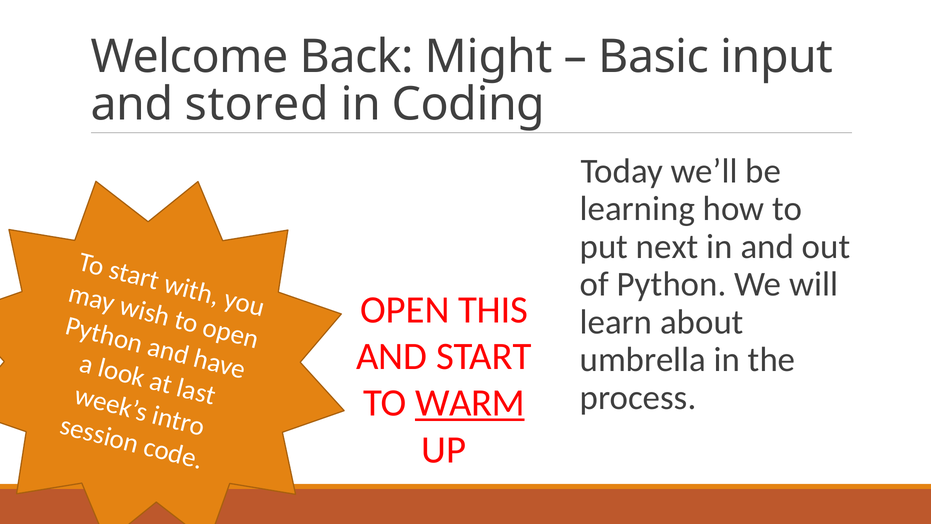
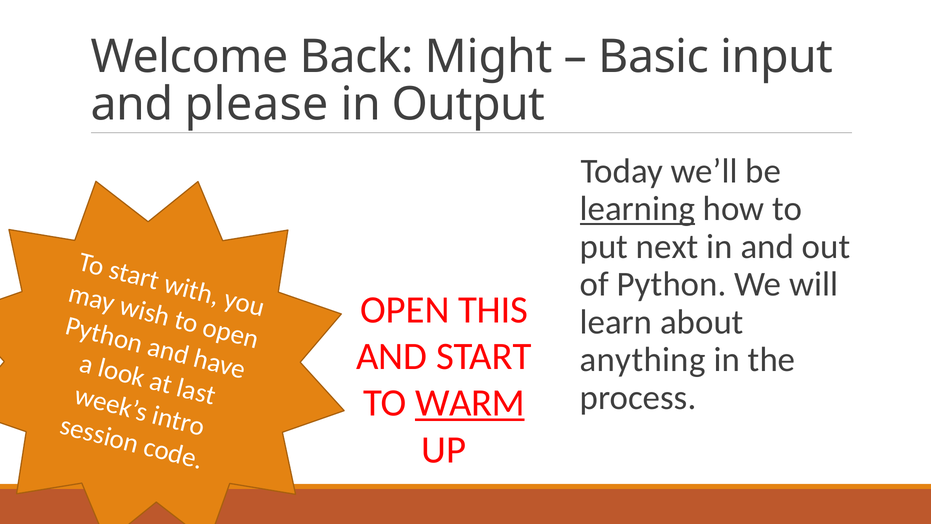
stored: stored -> please
Coding: Coding -> Output
learning underline: none -> present
umbrella: umbrella -> anything
